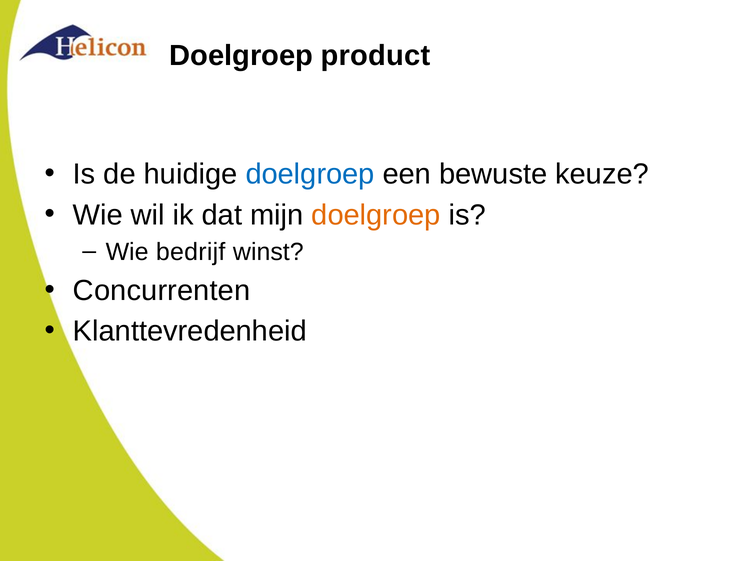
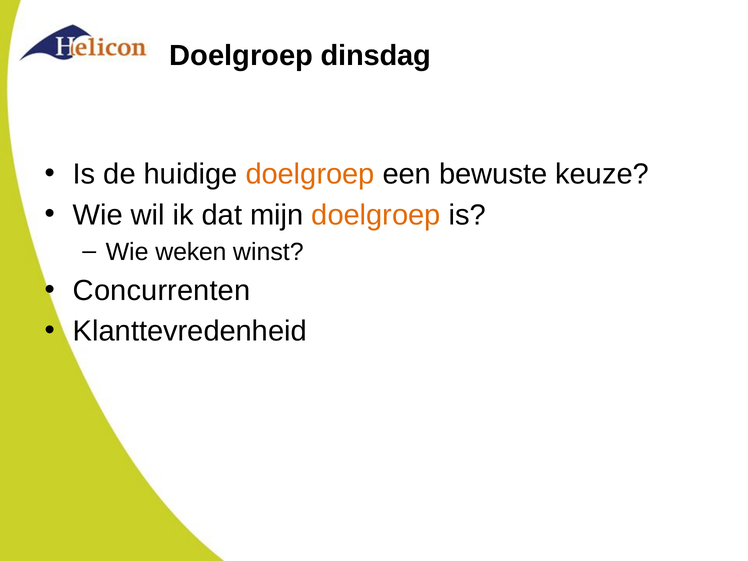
product: product -> dinsdag
doelgroep at (310, 174) colour: blue -> orange
bedrijf: bedrijf -> weken
